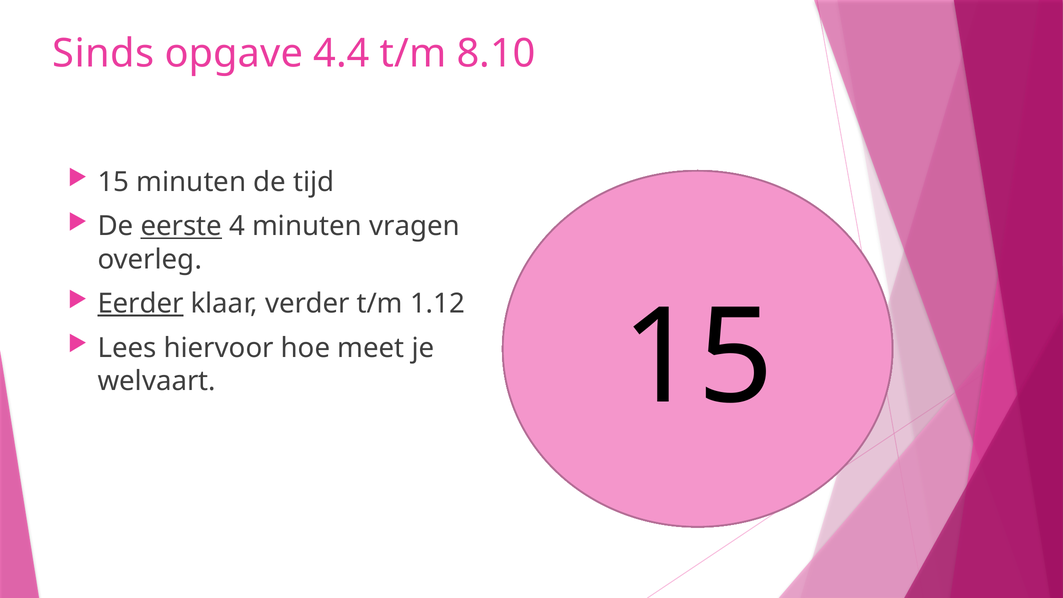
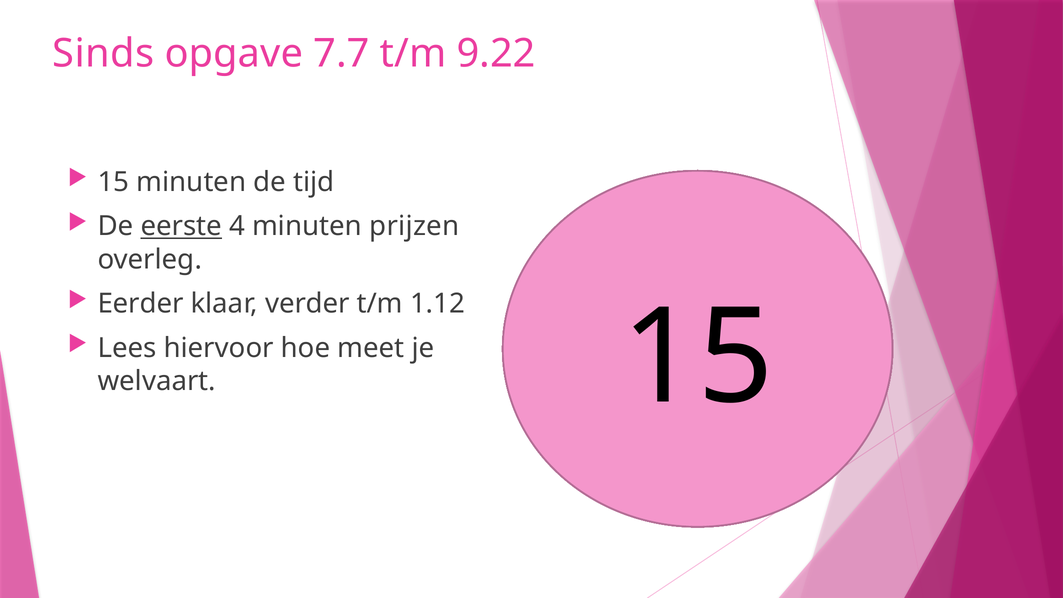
4.4: 4.4 -> 7.7
8.10: 8.10 -> 9.22
vragen: vragen -> prijzen
Eerder underline: present -> none
